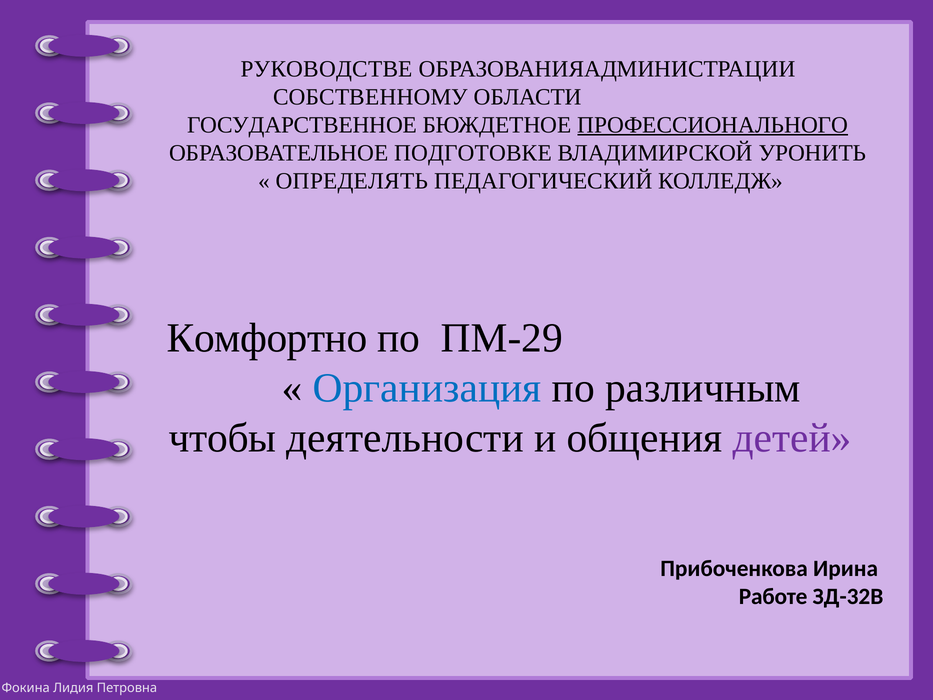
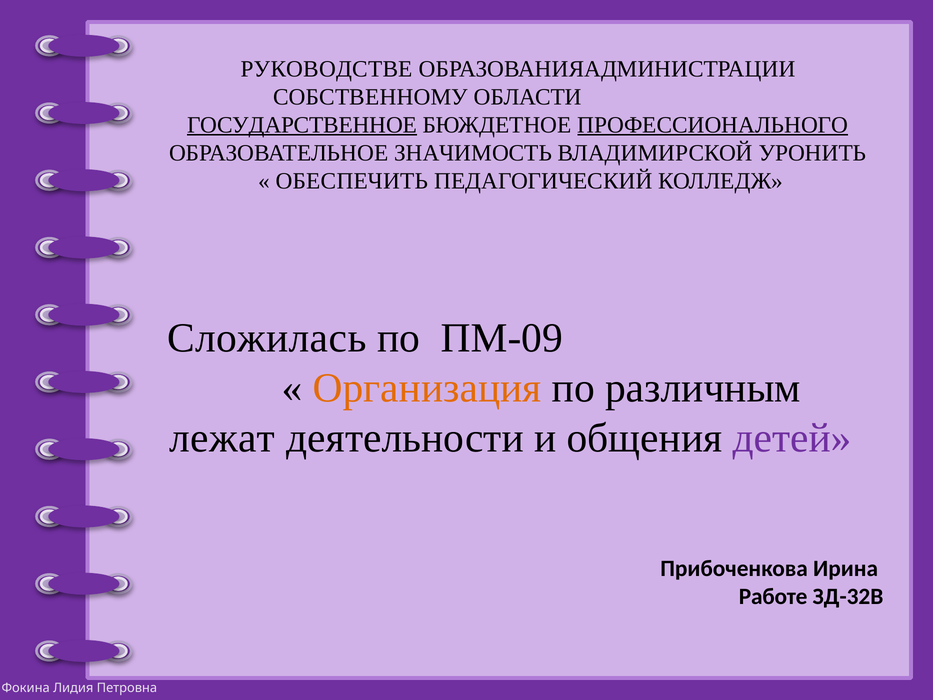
ГОСУДАРСТВЕННОЕ underline: none -> present
ПОДГОТОВКЕ: ПОДГОТОВКЕ -> ЗНАЧИМОСТЬ
ОПРЕДЕЛЯТЬ: ОПРЕДЕЛЯТЬ -> ОБЕСПЕЧИТЬ
Комфортно: Комфортно -> Сложилась
ПМ-29: ПМ-29 -> ПМ-09
Организация colour: blue -> orange
чтобы: чтобы -> лежат
